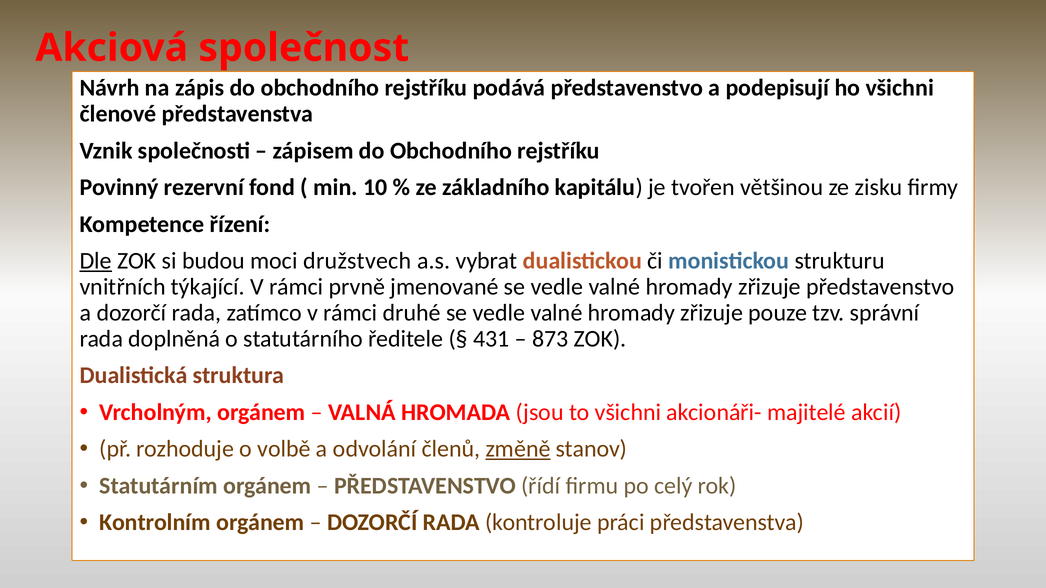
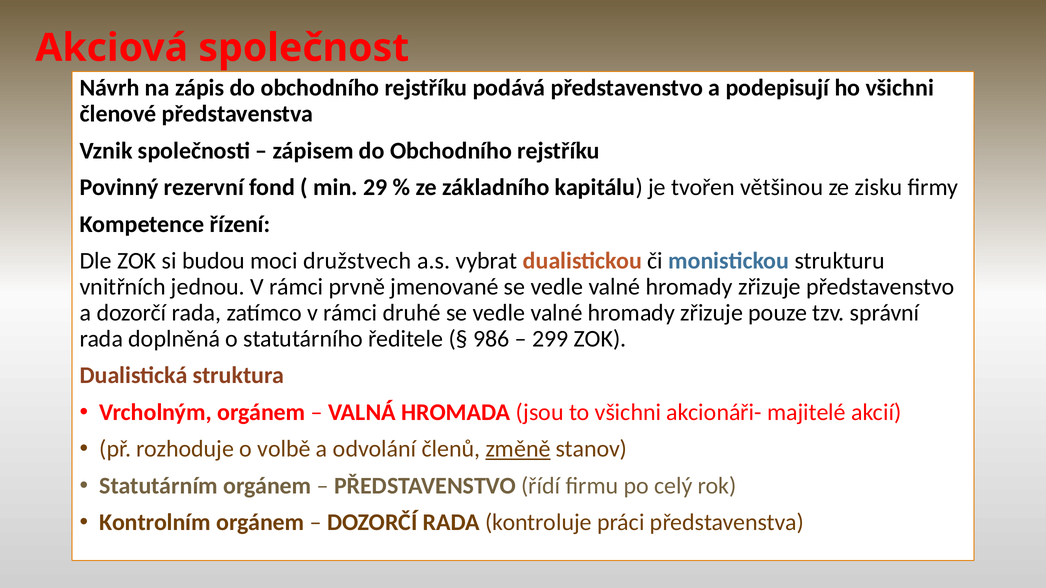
10: 10 -> 29
Dle underline: present -> none
týkající: týkající -> jednou
431: 431 -> 986
873: 873 -> 299
